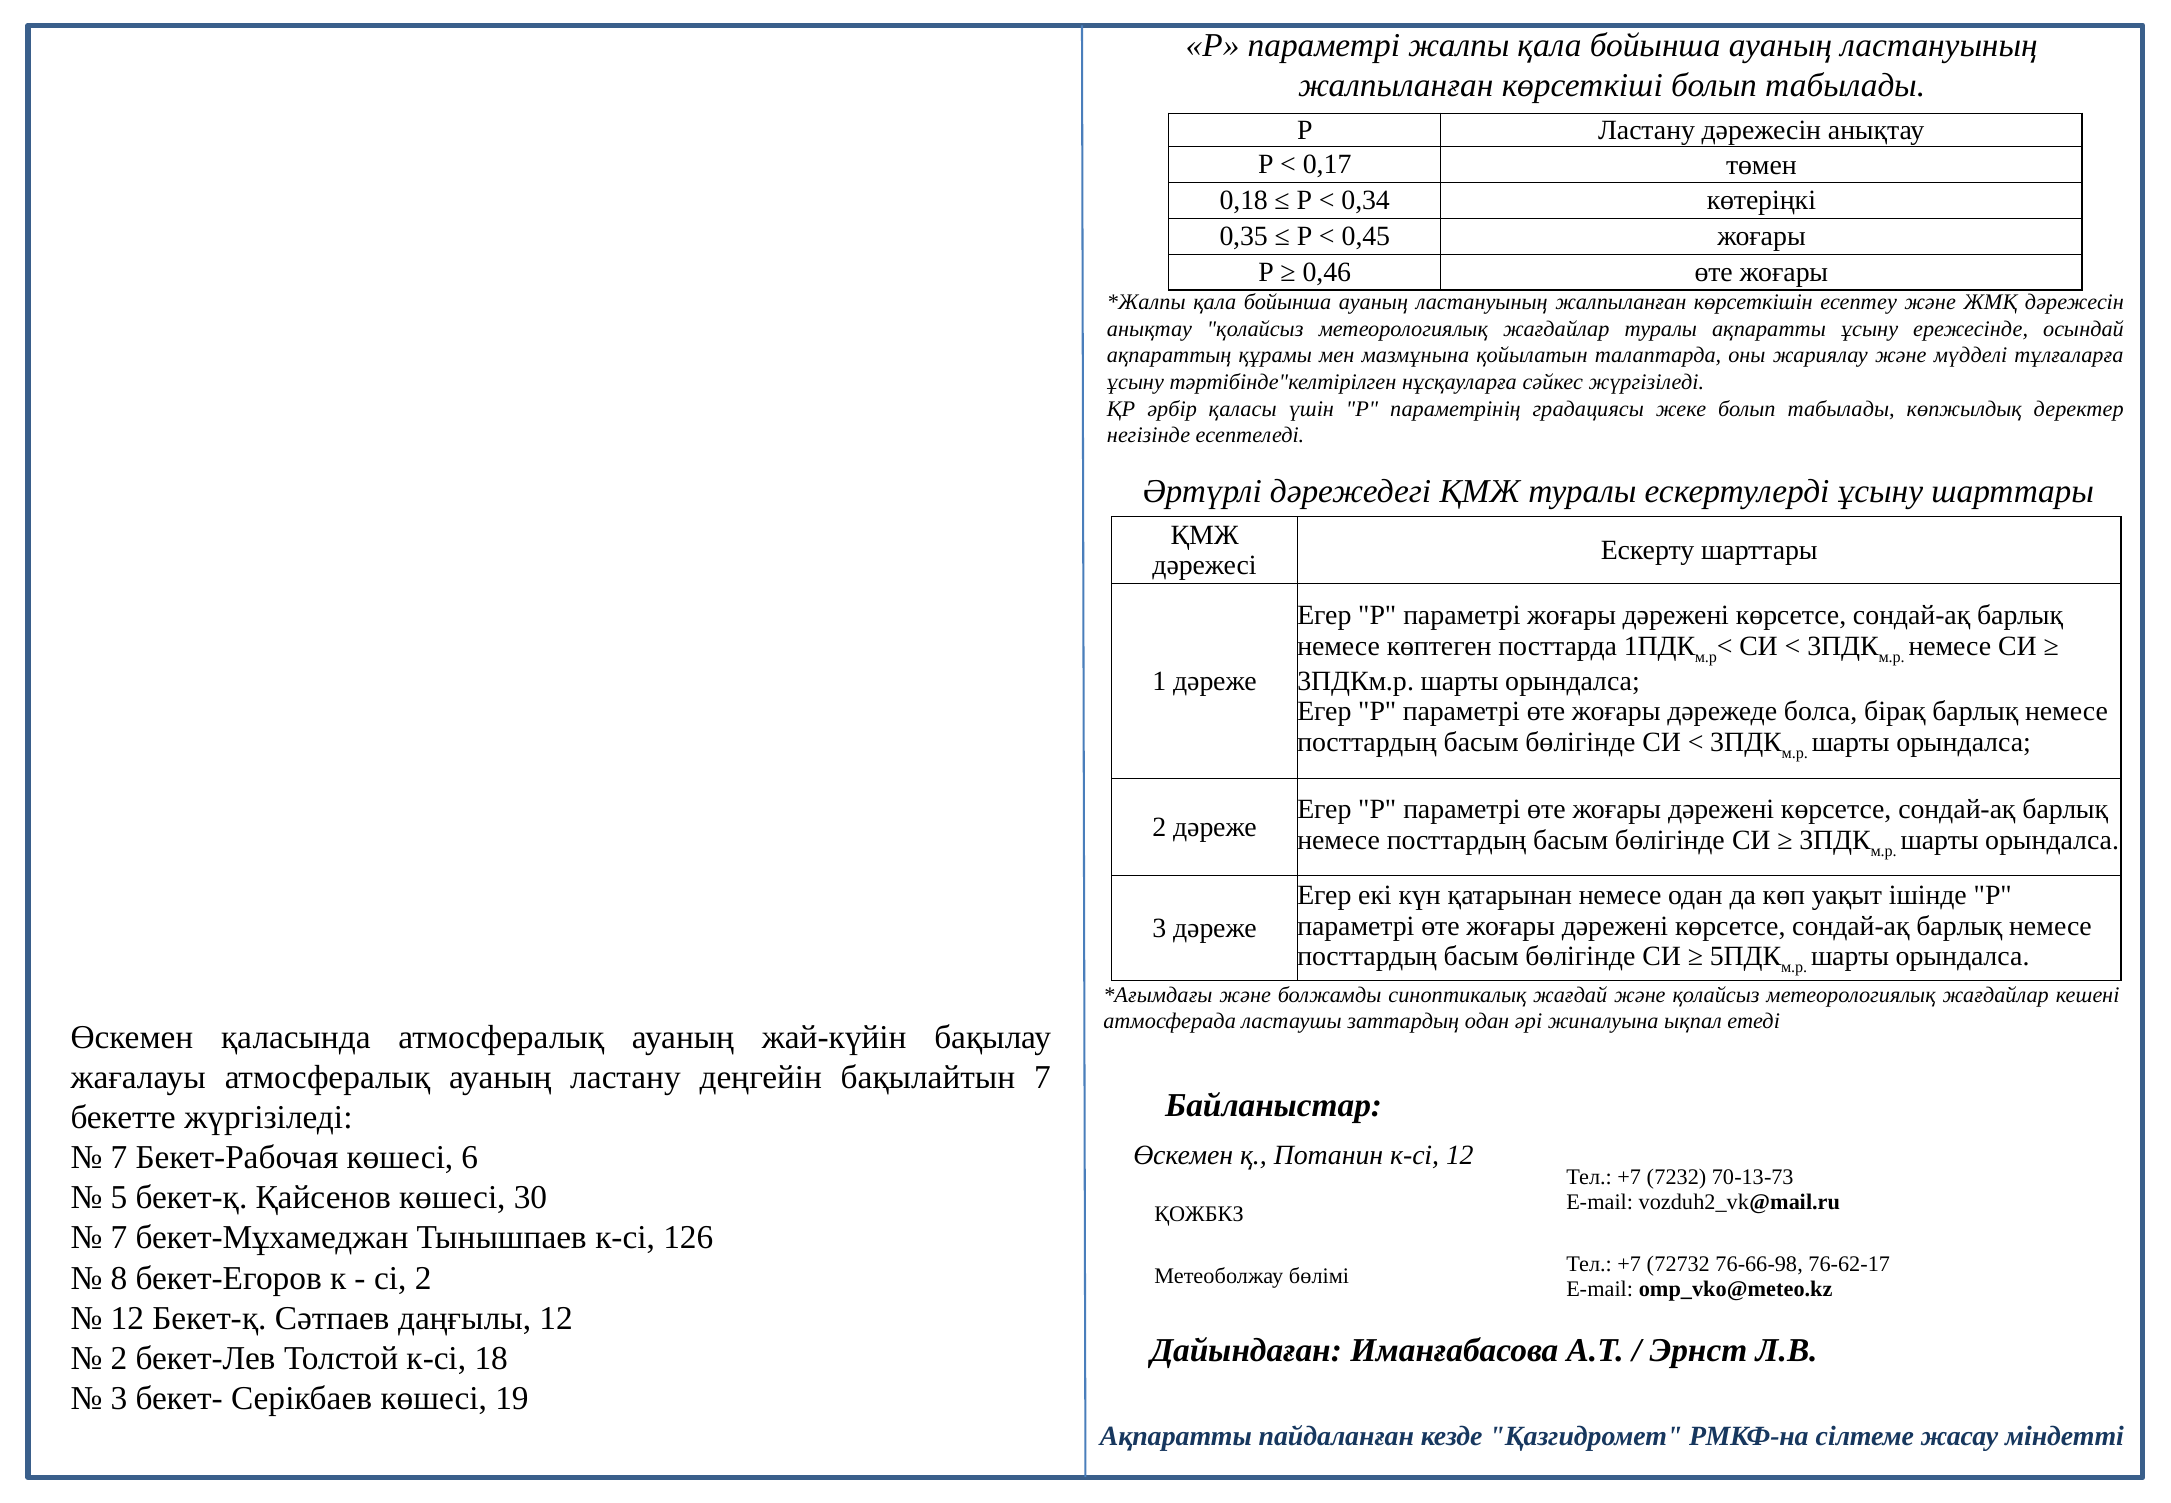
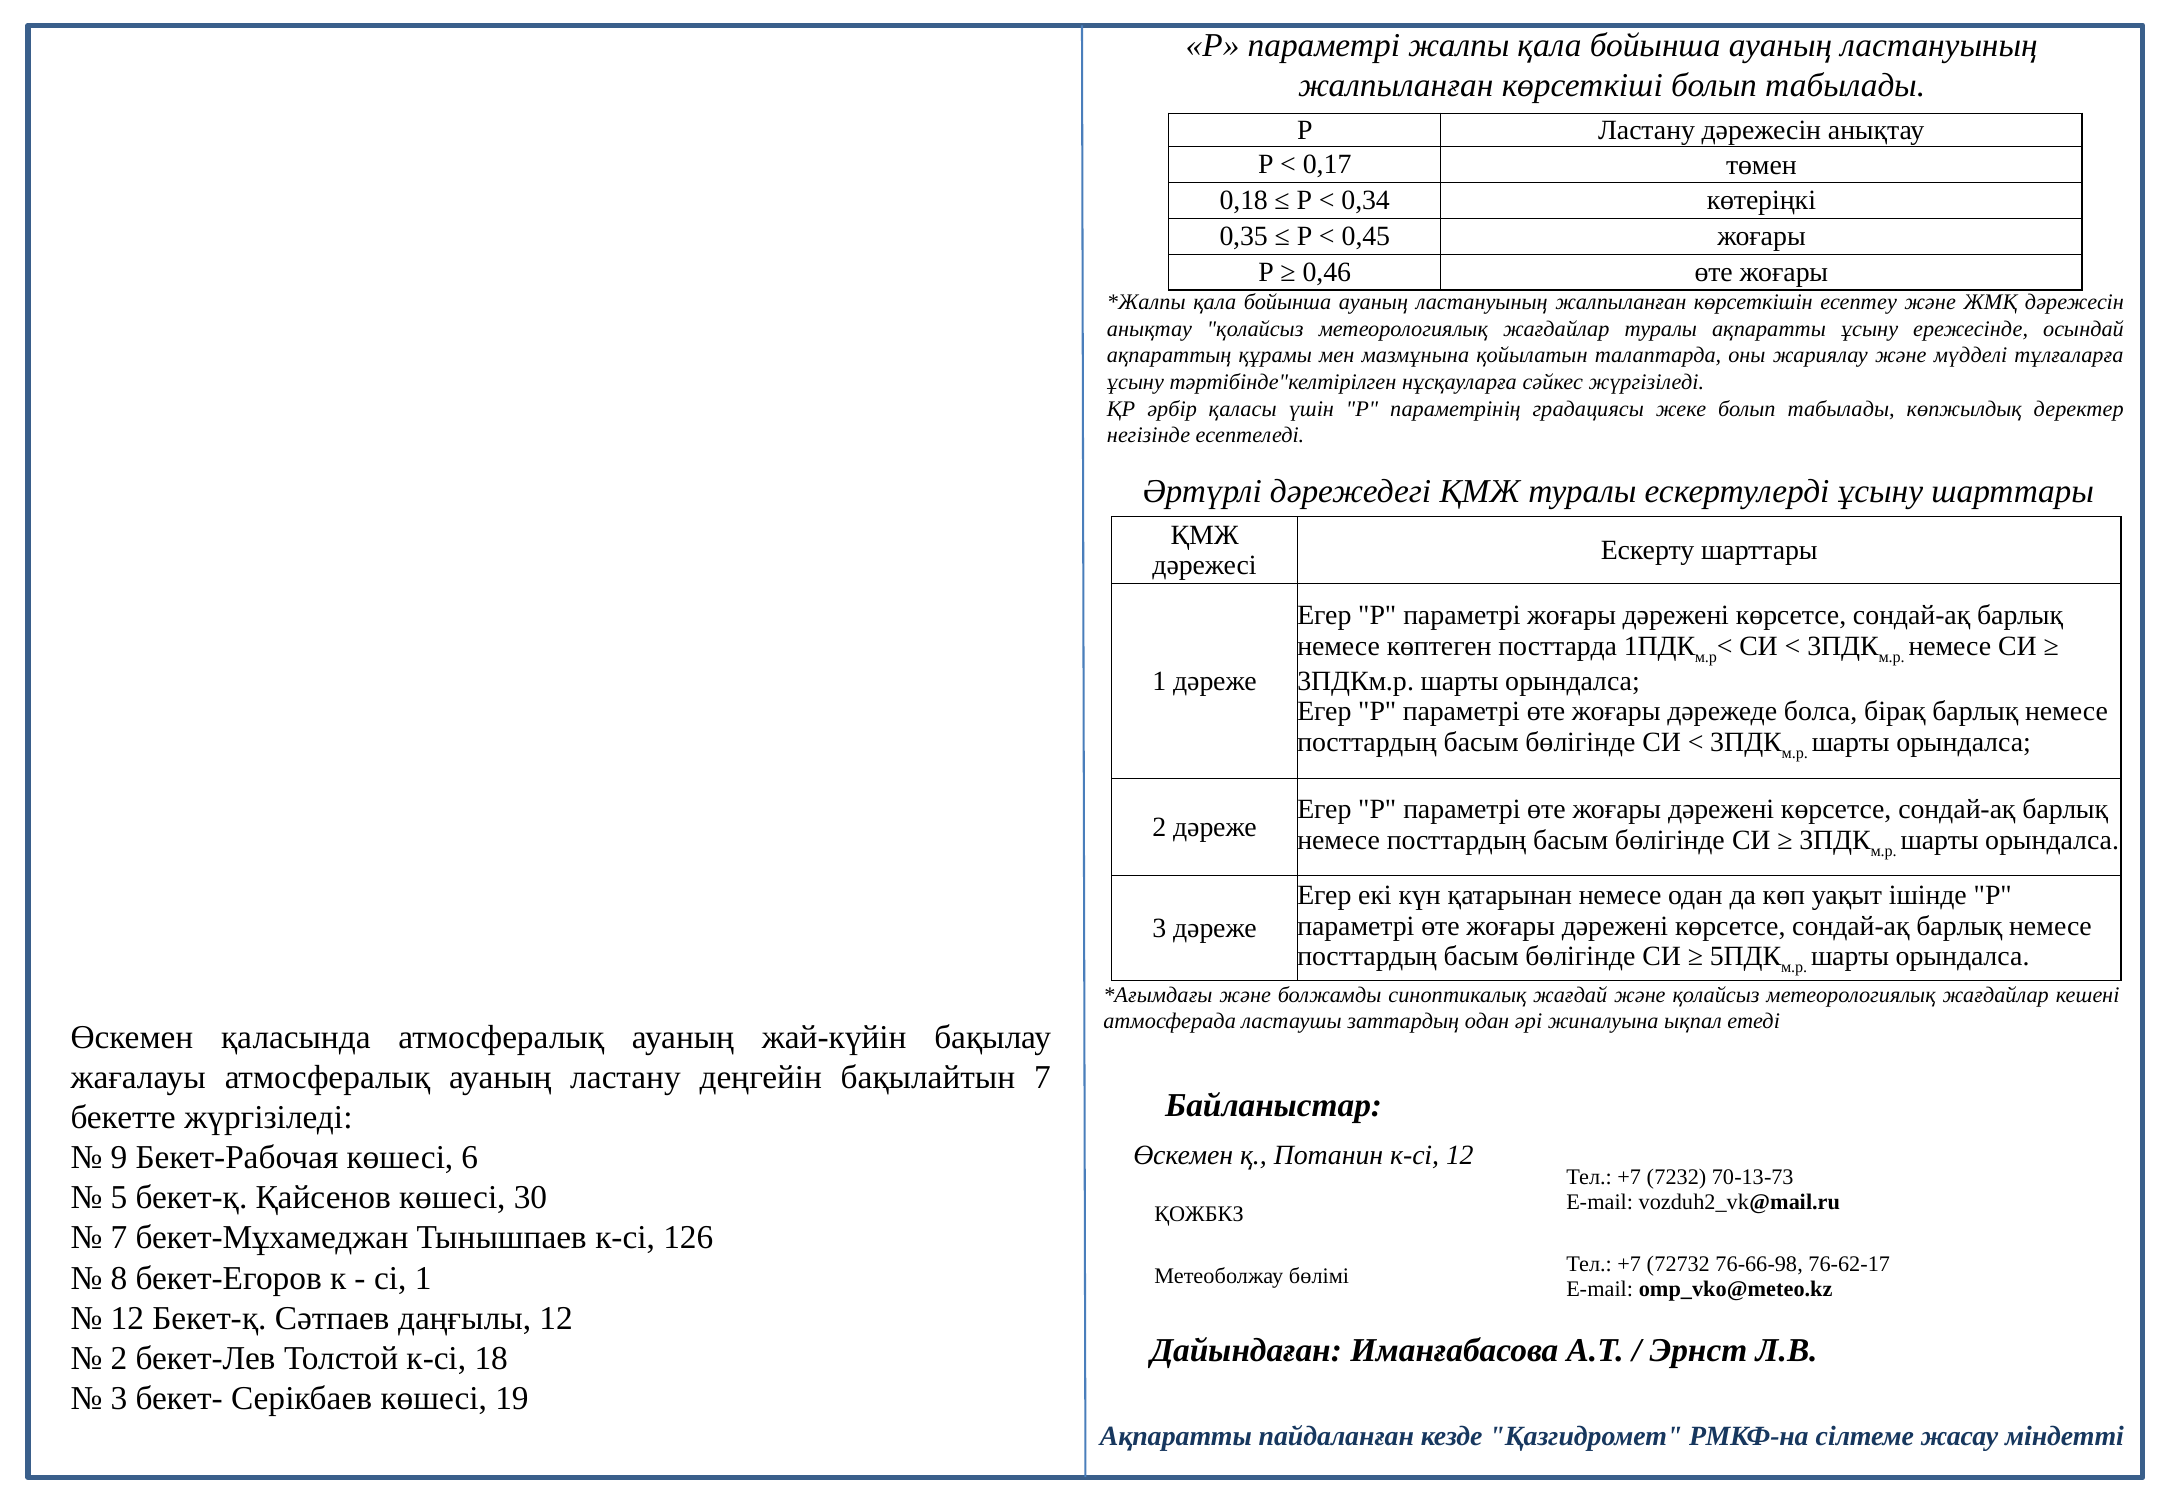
7 at (119, 1158): 7 -> 9
сі 2: 2 -> 1
